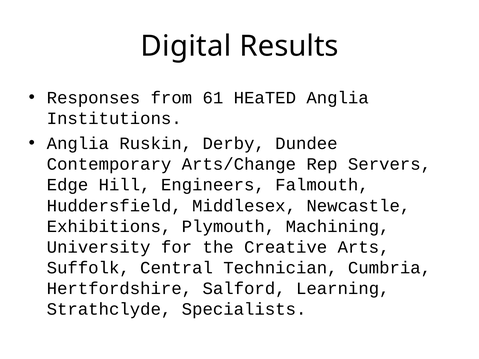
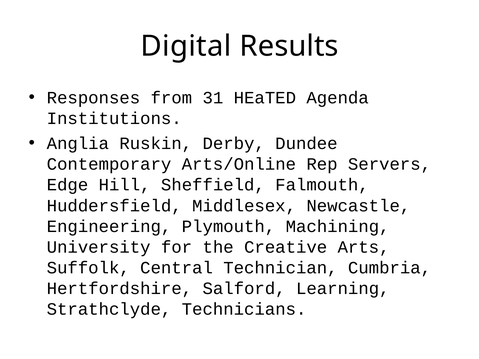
61: 61 -> 31
HEaTED Anglia: Anglia -> Agenda
Arts/Change: Arts/Change -> Arts/Online
Engineers: Engineers -> Sheffield
Exhibitions: Exhibitions -> Engineering
Specialists: Specialists -> Technicians
